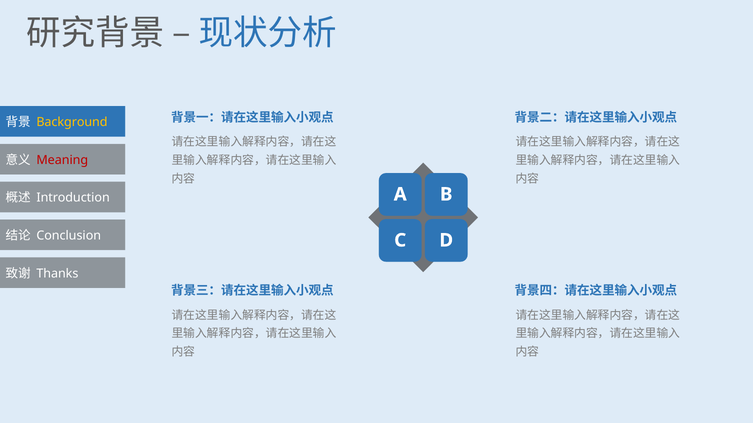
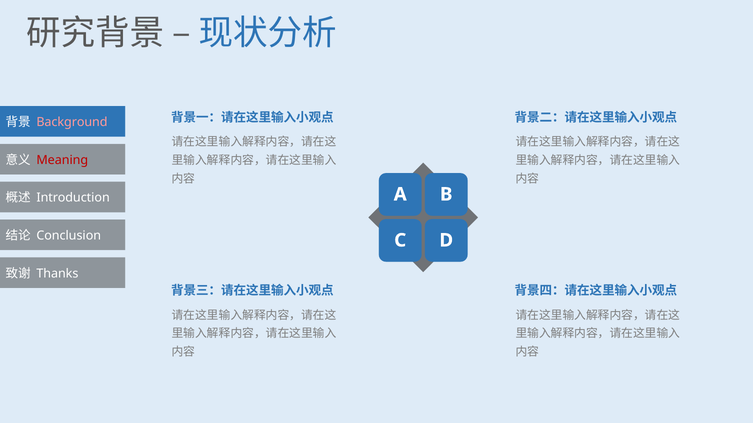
Background colour: yellow -> pink
